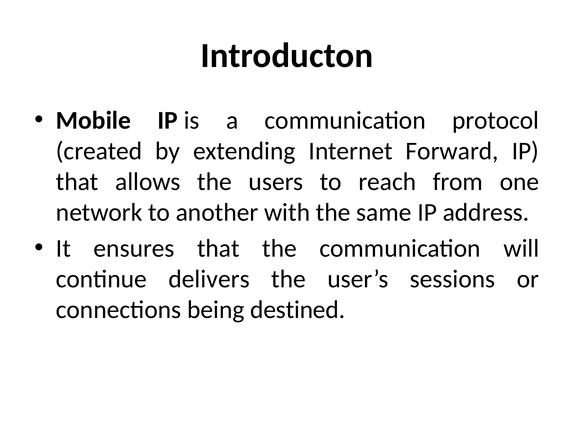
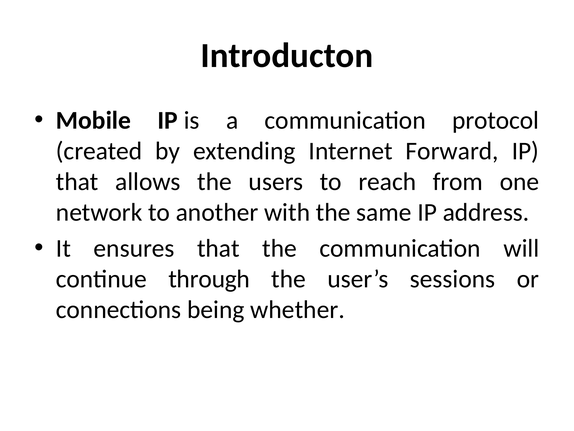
delivers: delivers -> through
destined: destined -> whether
